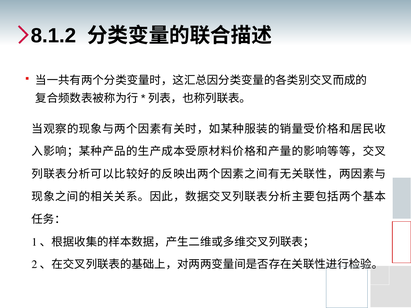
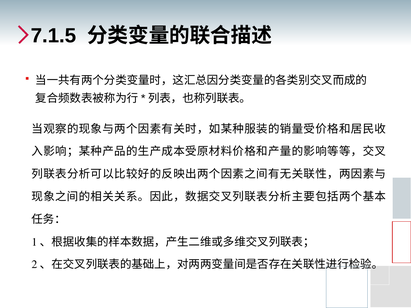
8.1.2: 8.1.2 -> 7.1.5
